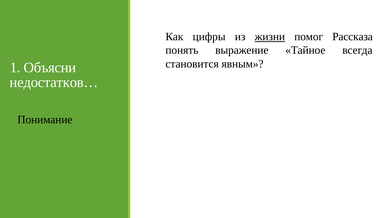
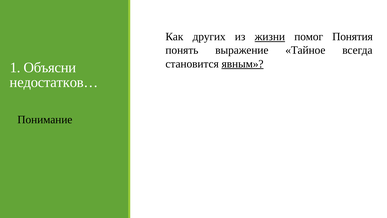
цифры: цифры -> других
Рассказа: Рассказа -> Понятия
явным underline: none -> present
